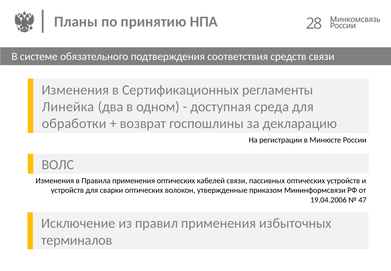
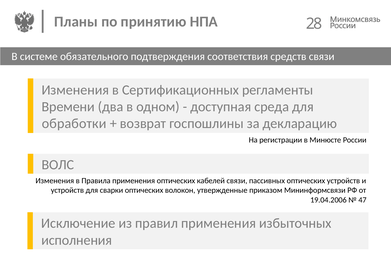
Линейка: Линейка -> Времени
терминалов: терминалов -> исполнения
